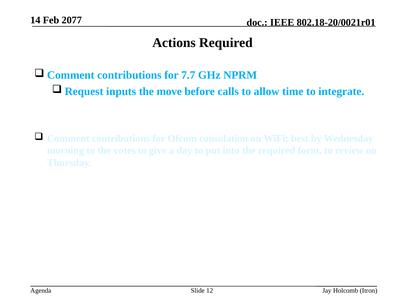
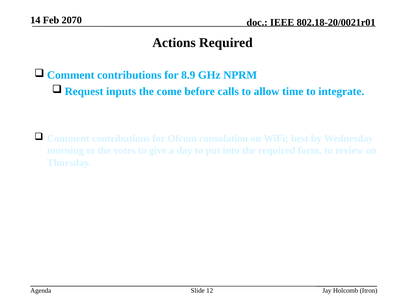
2077: 2077 -> 2070
7.7: 7.7 -> 8.9
move: move -> come
